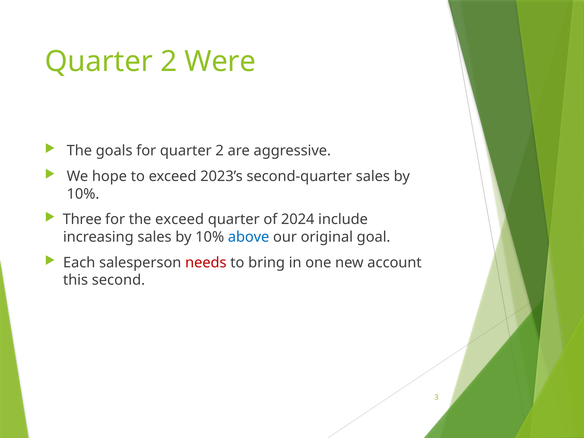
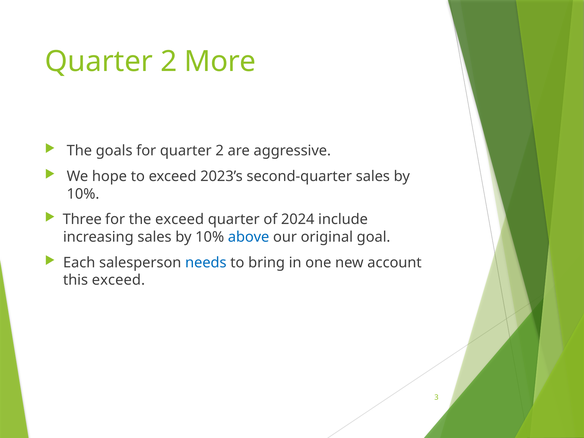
Were: Were -> More
needs colour: red -> blue
this second: second -> exceed
